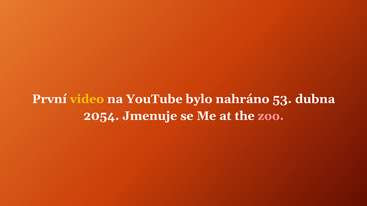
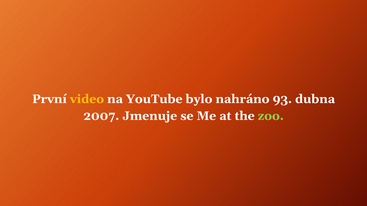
53: 53 -> 93
2054: 2054 -> 2007
zoo colour: pink -> light green
